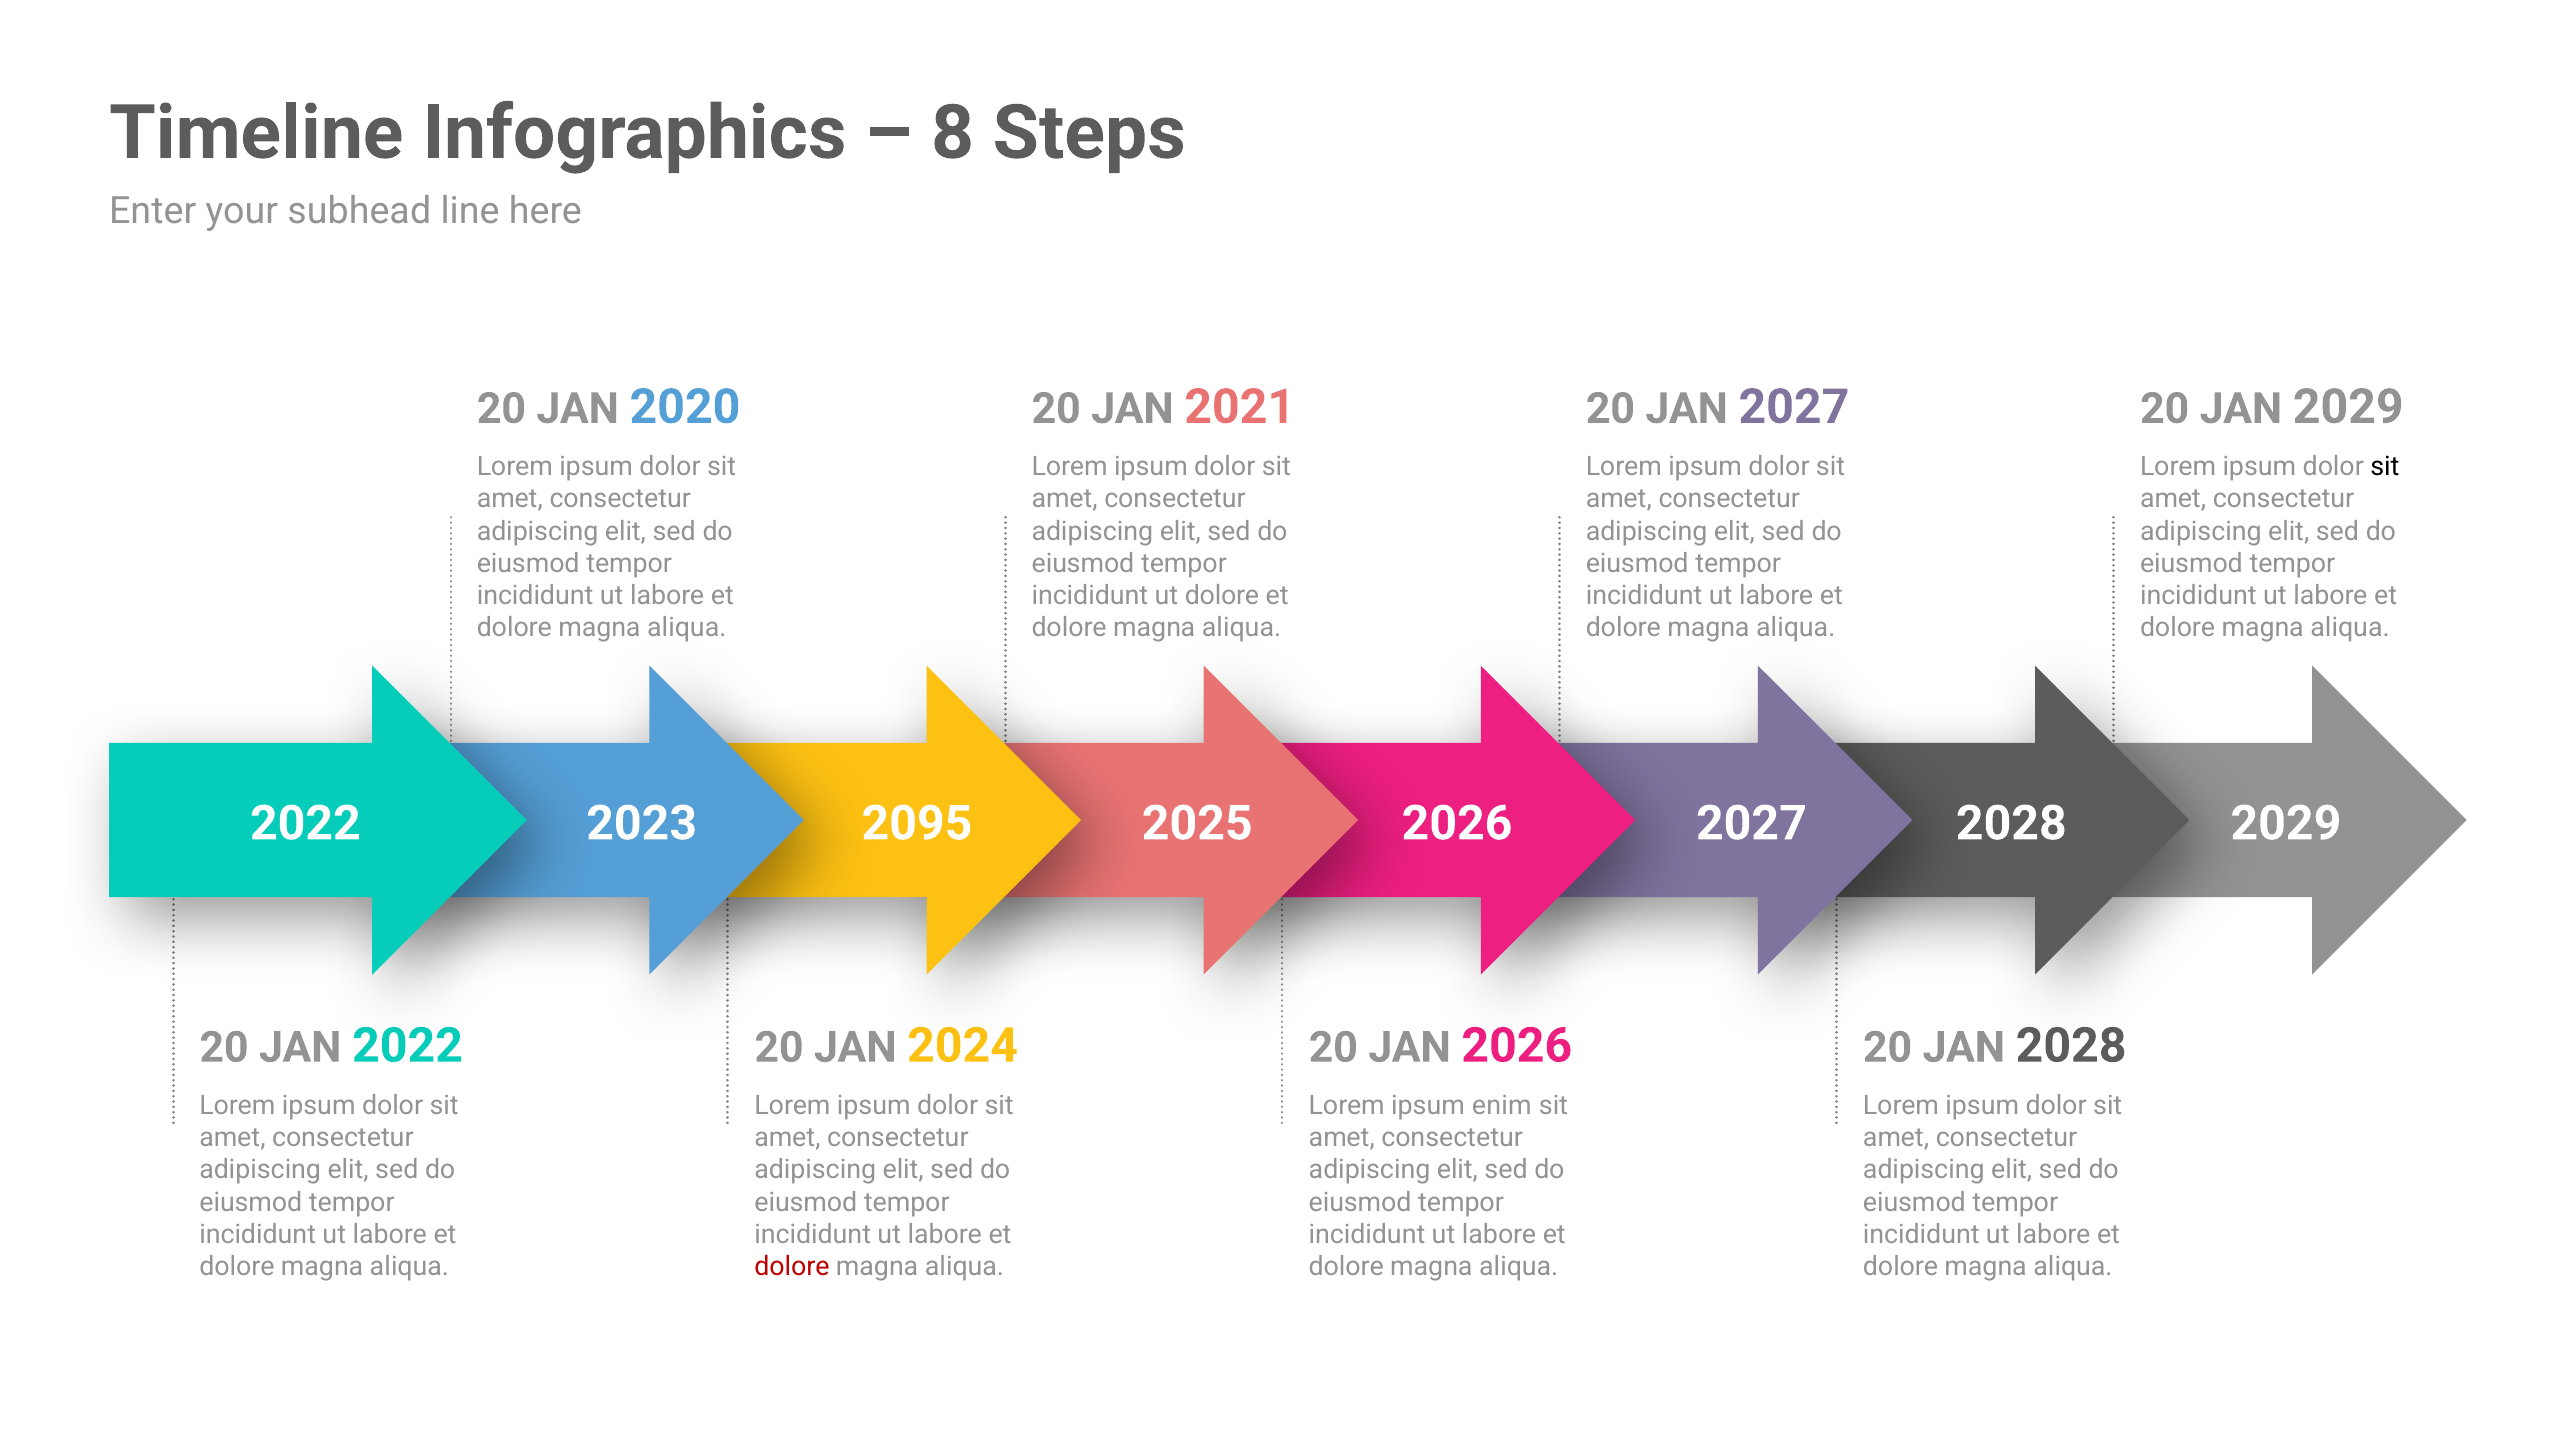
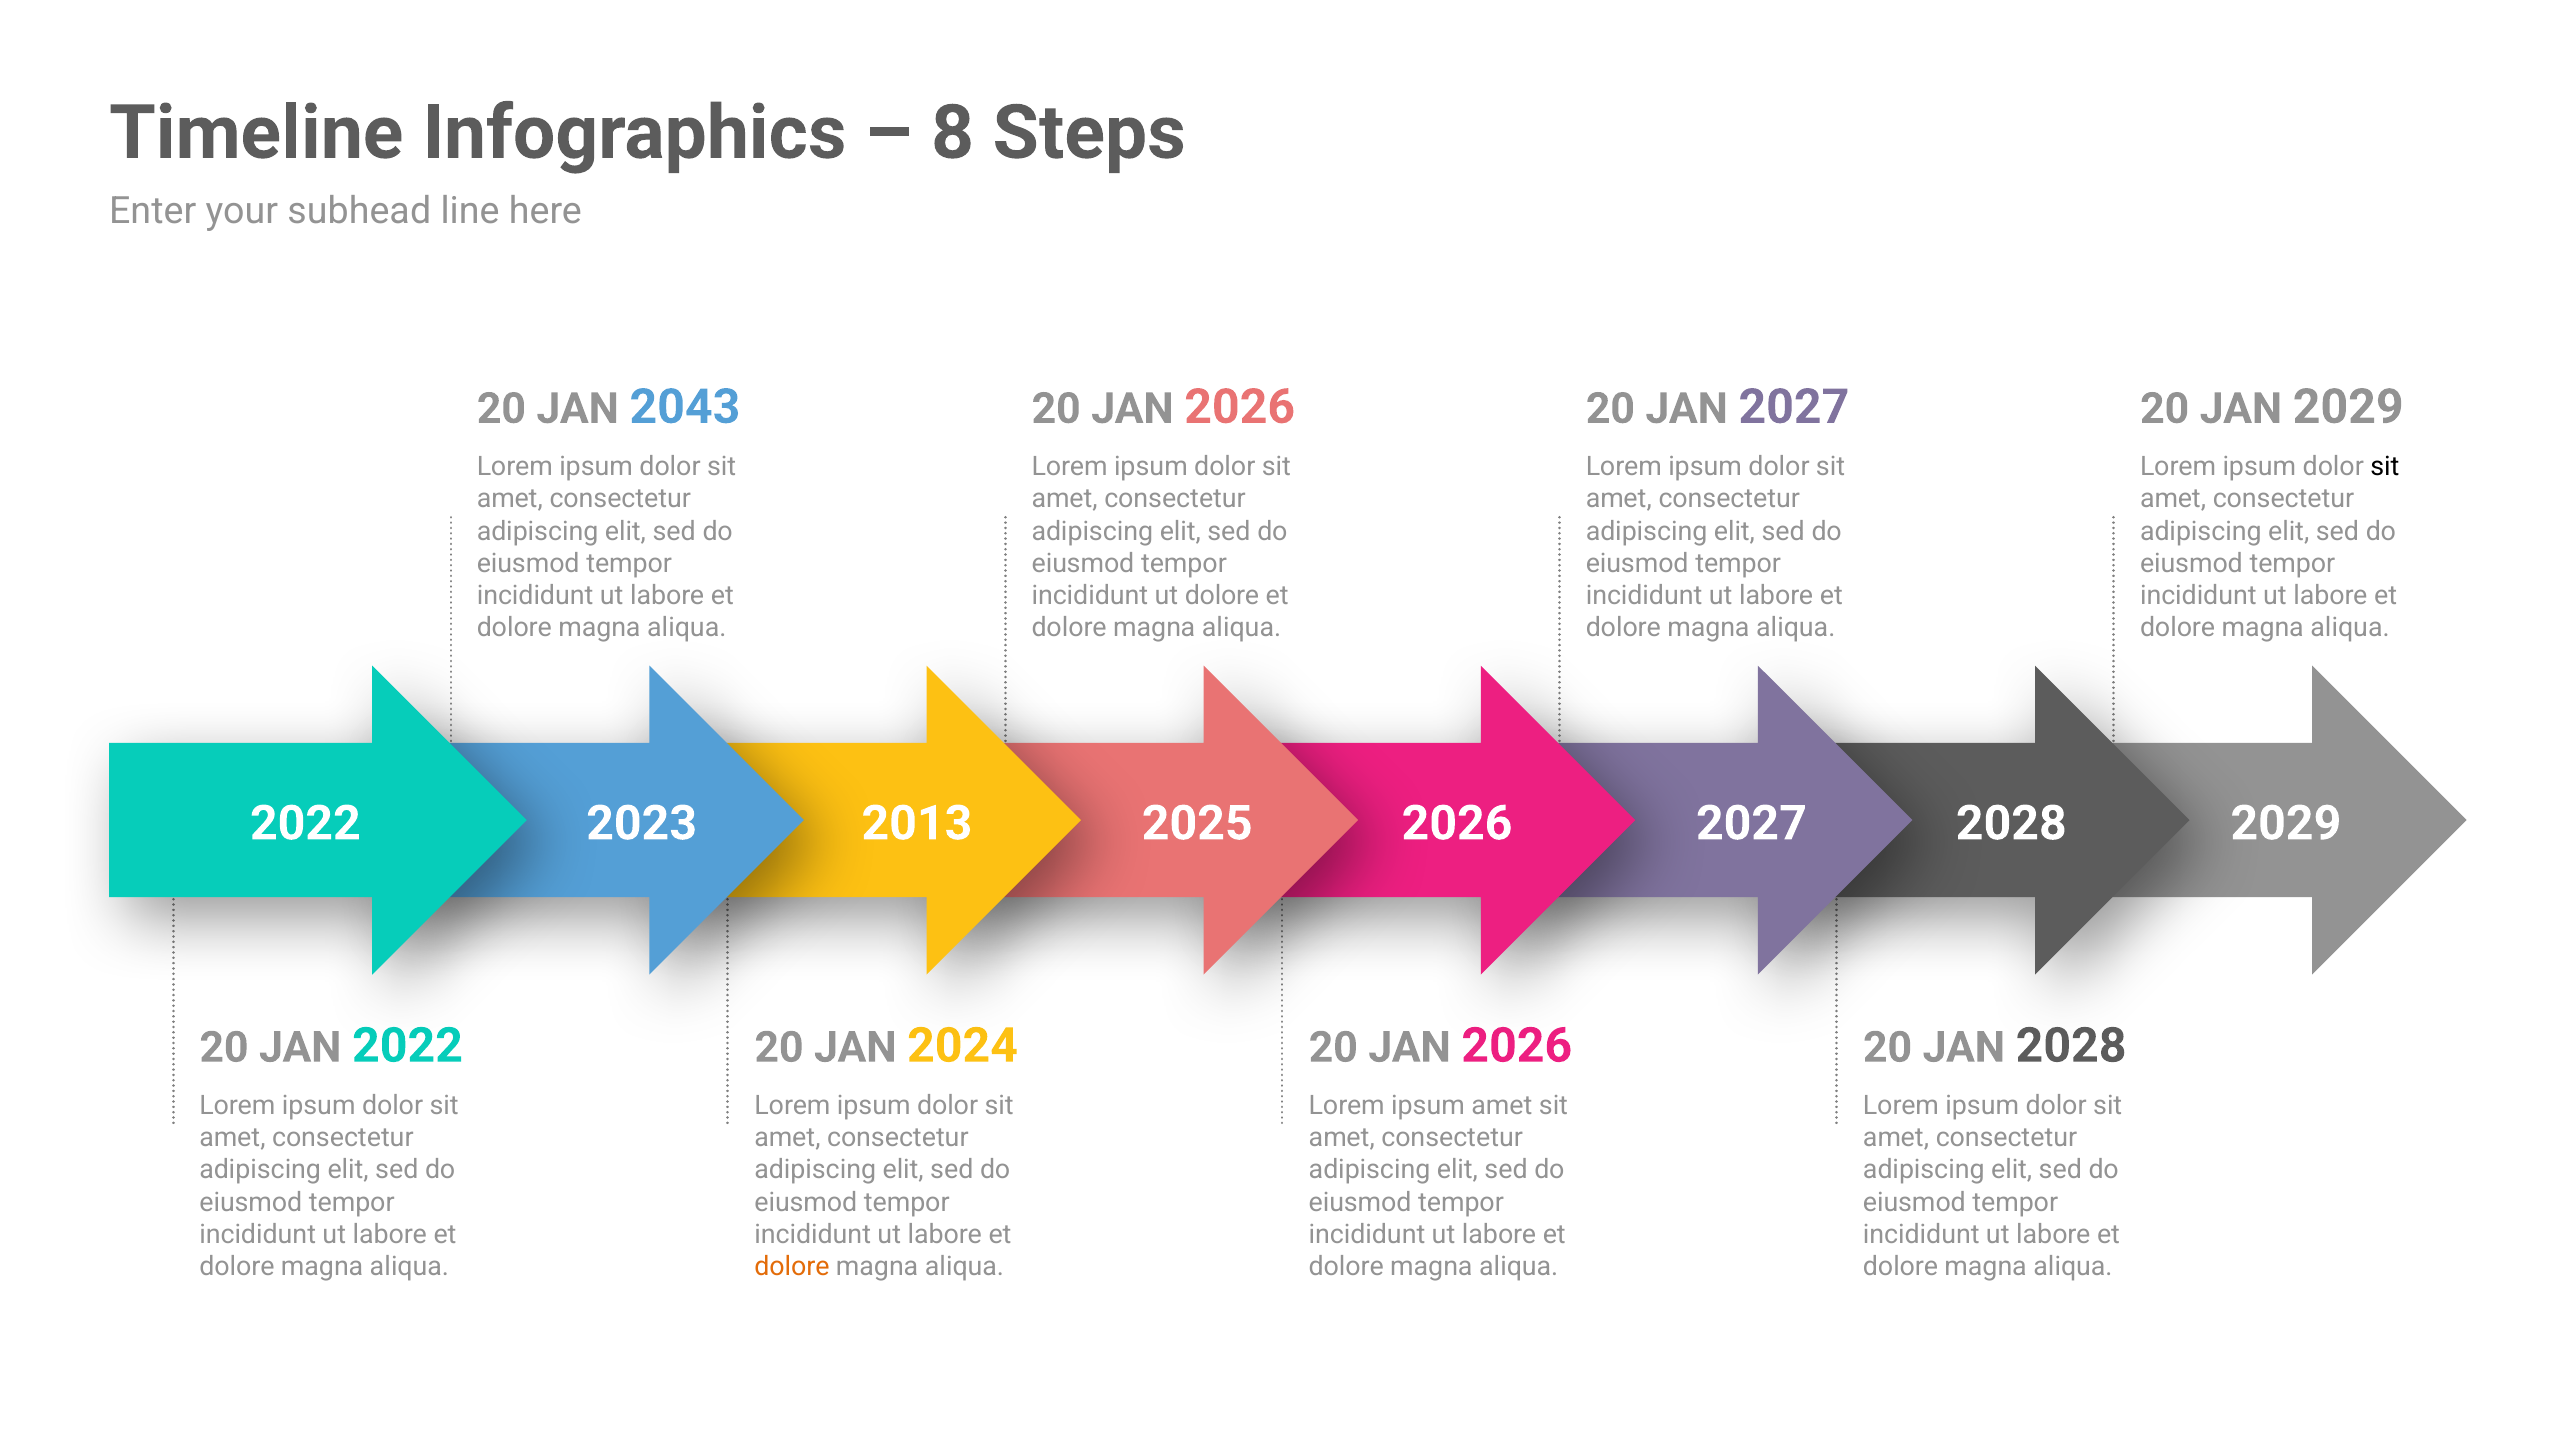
2020: 2020 -> 2043
2021 at (1240, 407): 2021 -> 2026
2095: 2095 -> 2013
ipsum enim: enim -> amet
dolore at (792, 1267) colour: red -> orange
